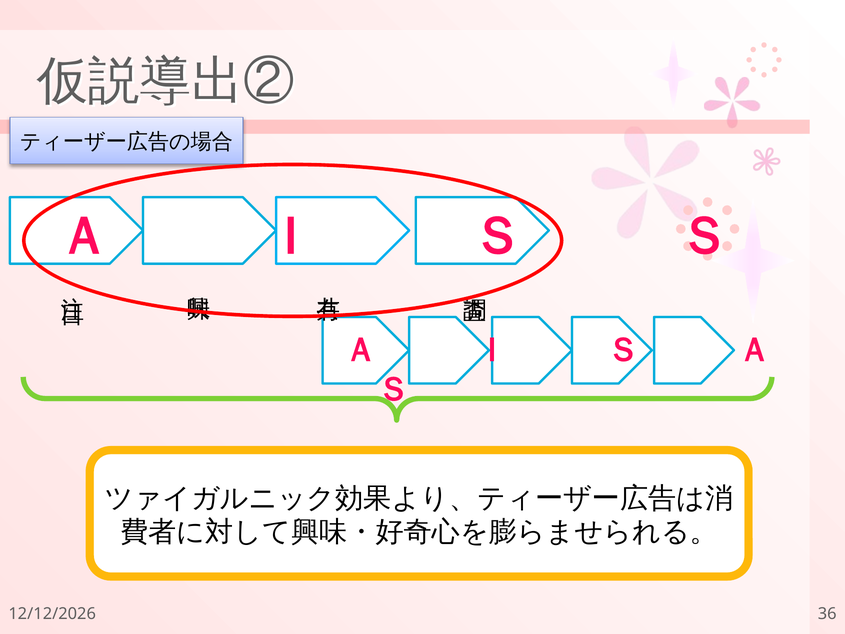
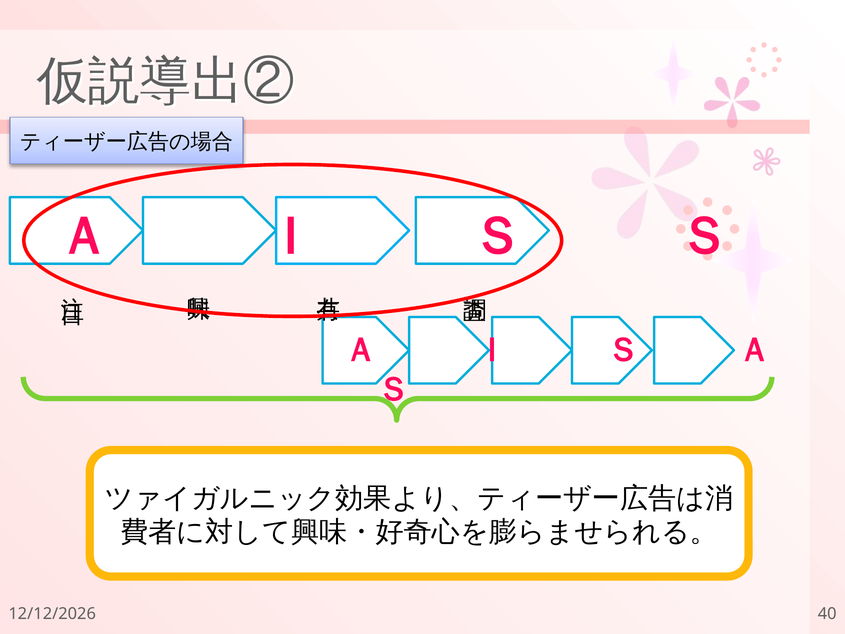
36: 36 -> 40
